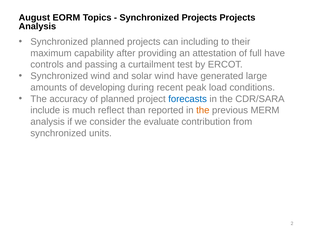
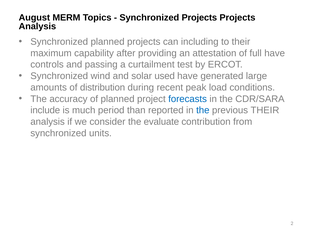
EORM: EORM -> MERM
solar wind: wind -> used
developing: developing -> distribution
reflect: reflect -> period
the at (203, 110) colour: orange -> blue
previous MERM: MERM -> THEIR
